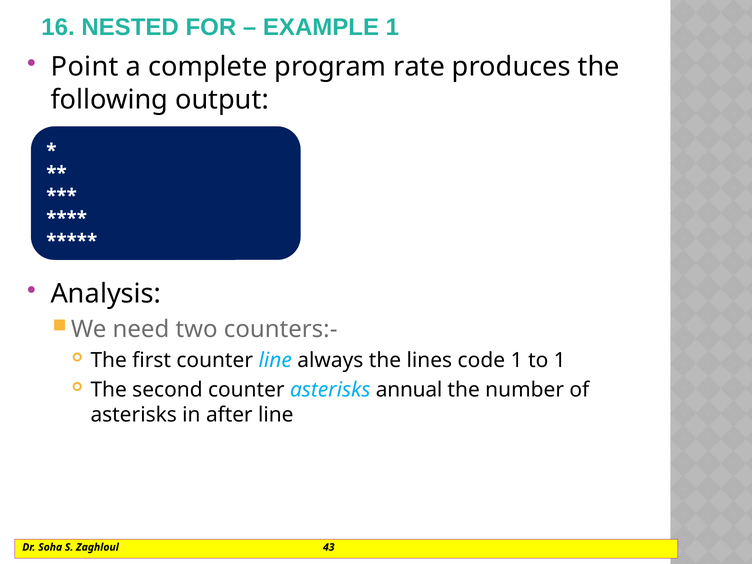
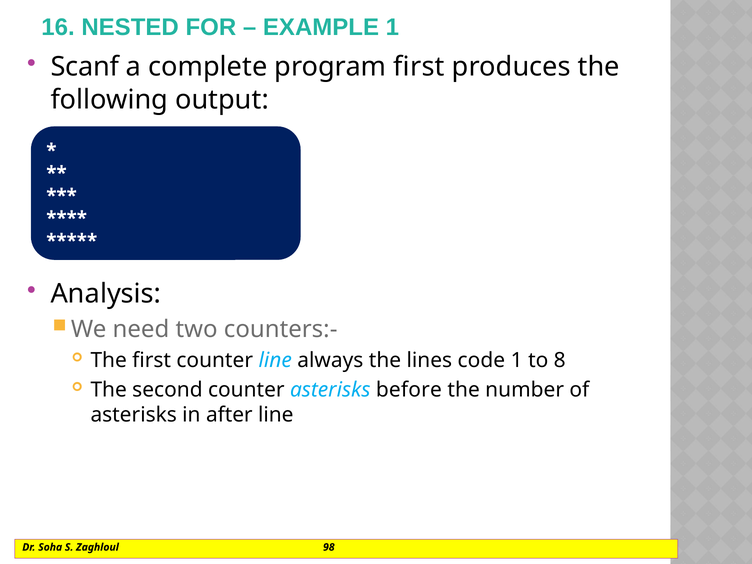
Point: Point -> Scanf
program rate: rate -> first
to 1: 1 -> 8
annual: annual -> before
43: 43 -> 98
